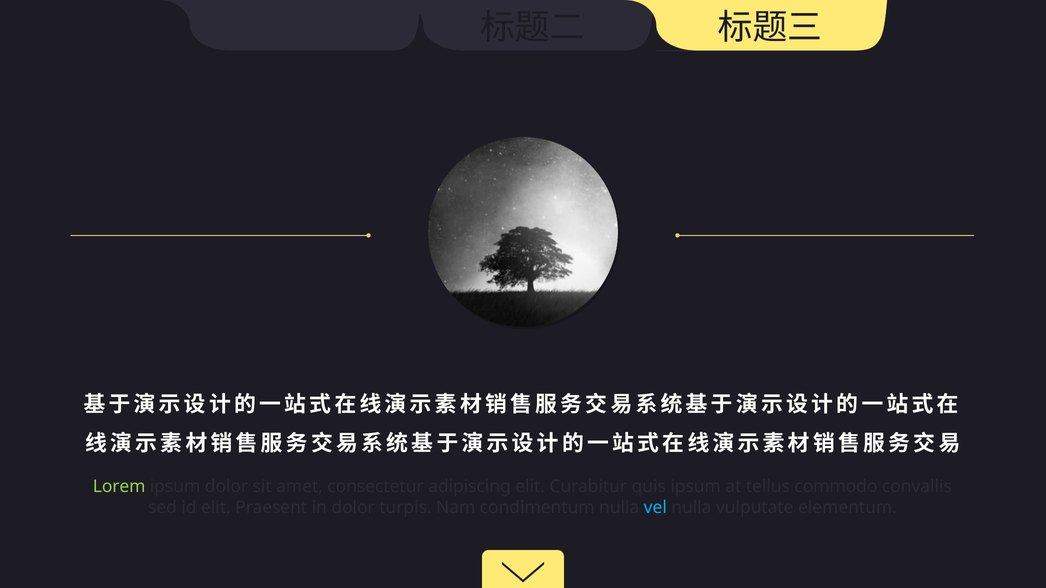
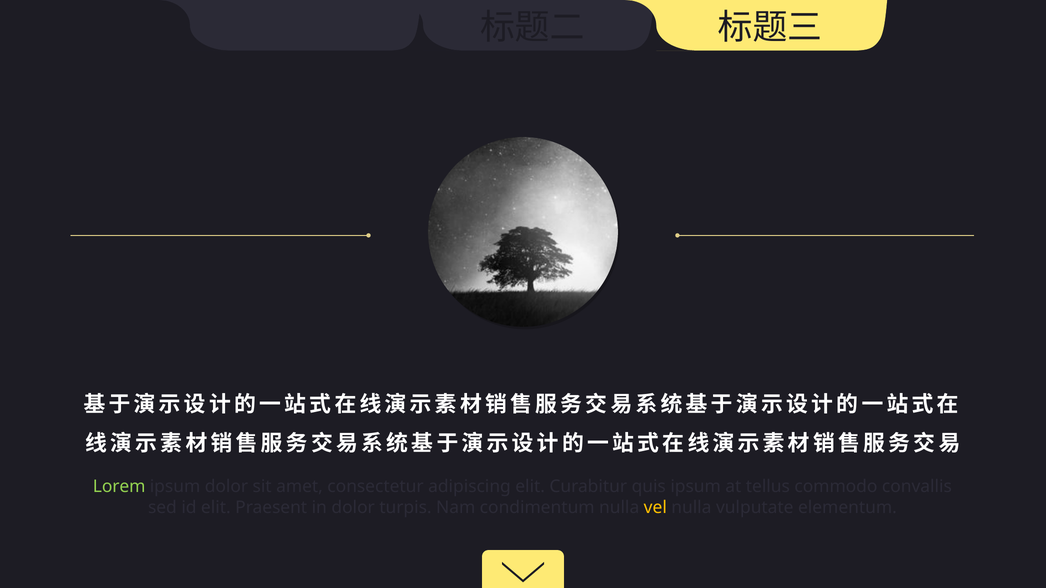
vel colour: light blue -> yellow
